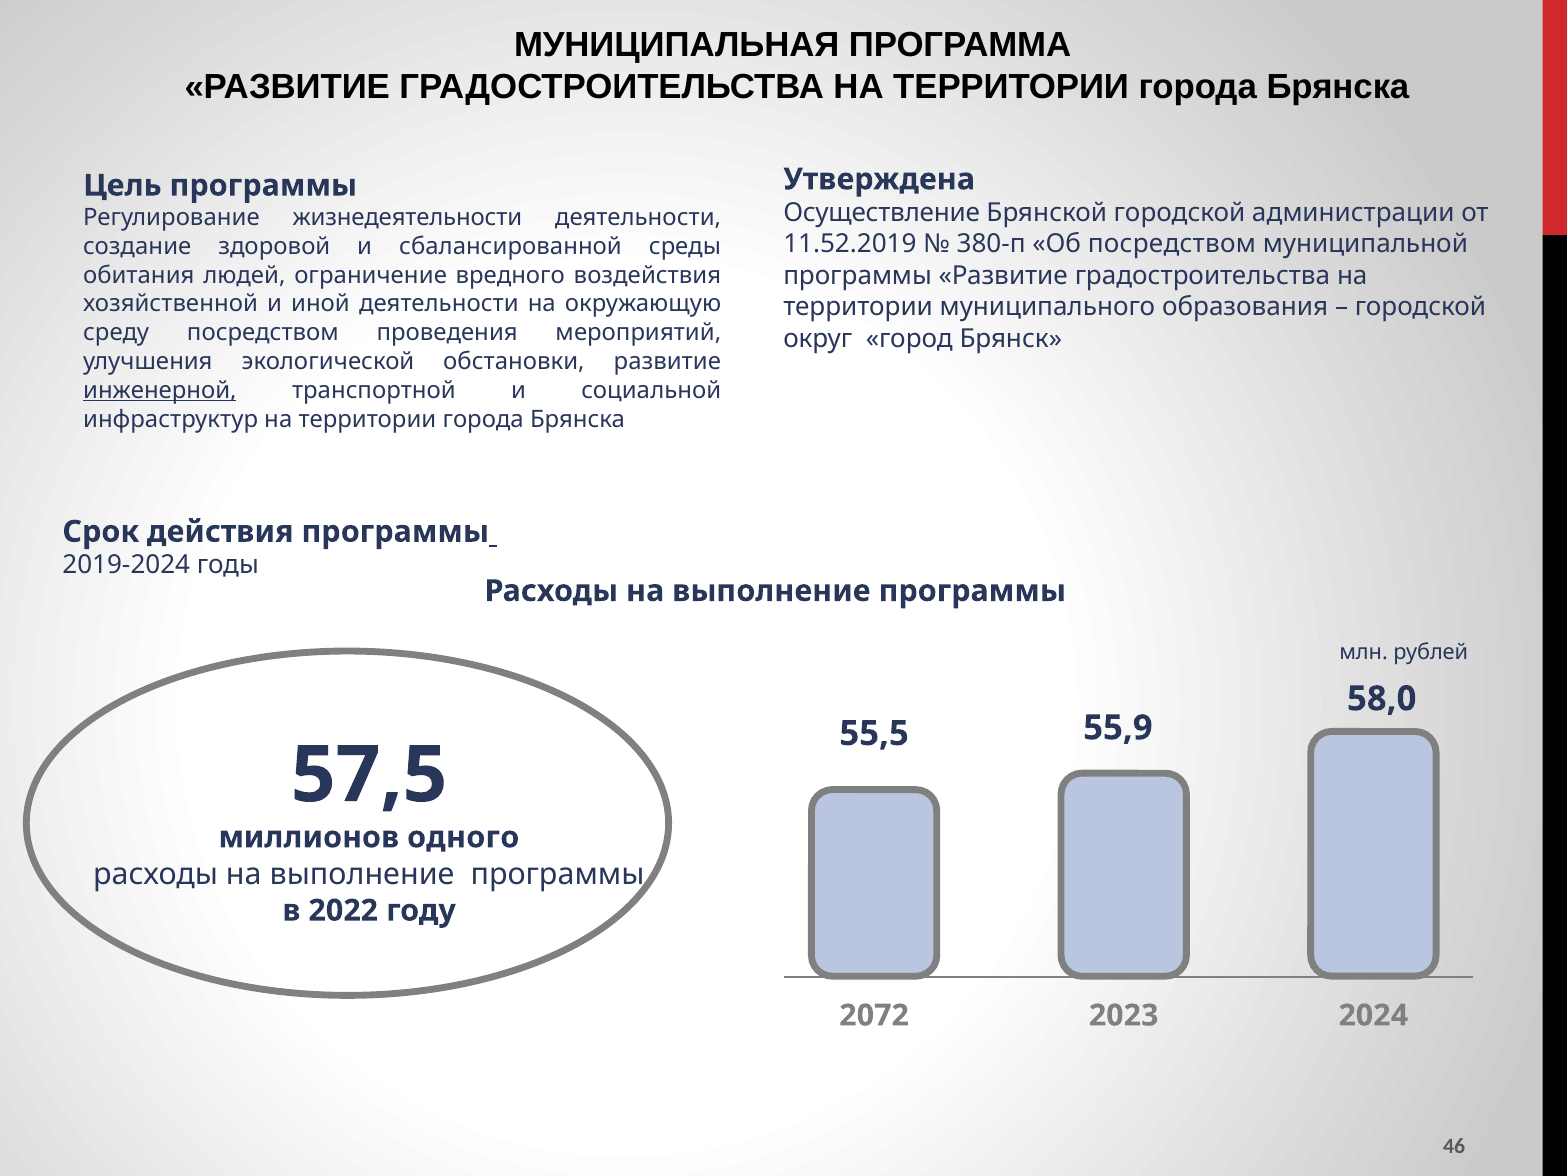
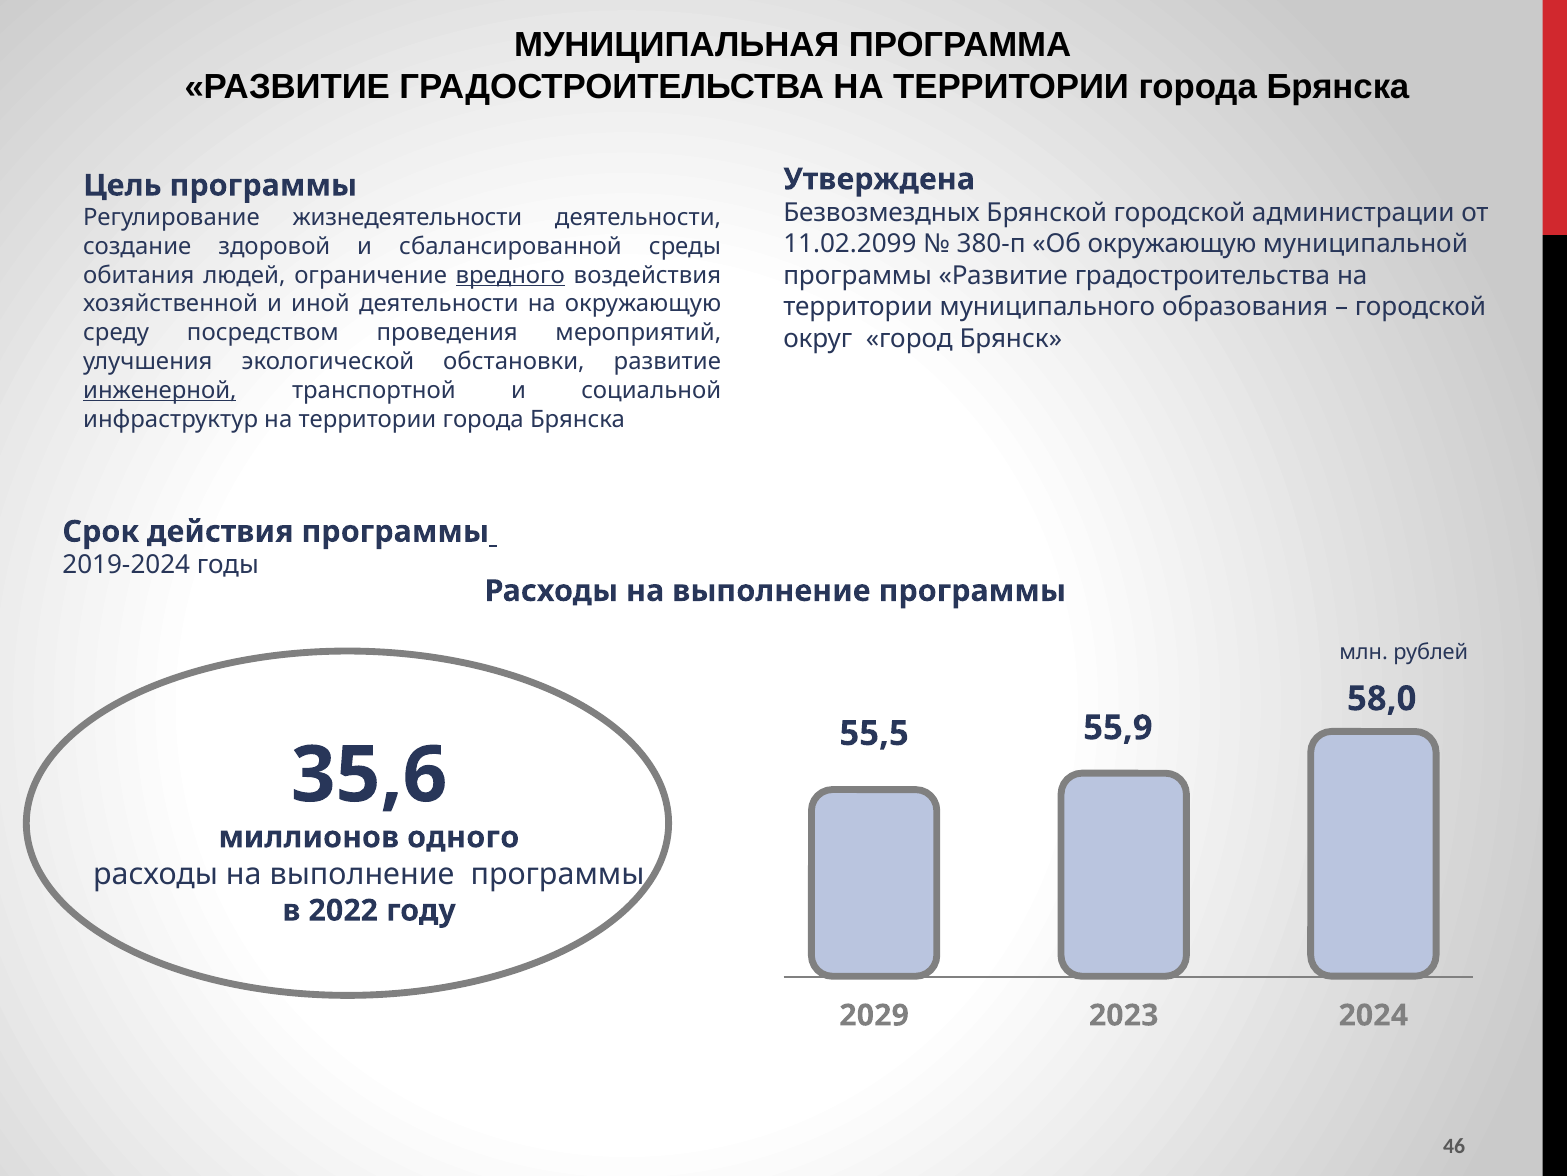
Осуществление: Осуществление -> Безвозмездных
11.52.2019: 11.52.2019 -> 11.02.2099
Об посредством: посредством -> окружающую
вредного underline: none -> present
57,5: 57,5 -> 35,6
2072: 2072 -> 2029
